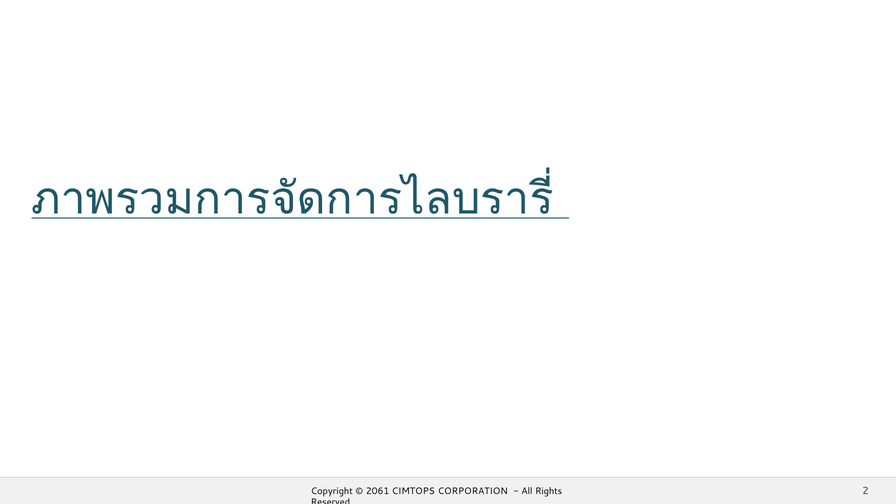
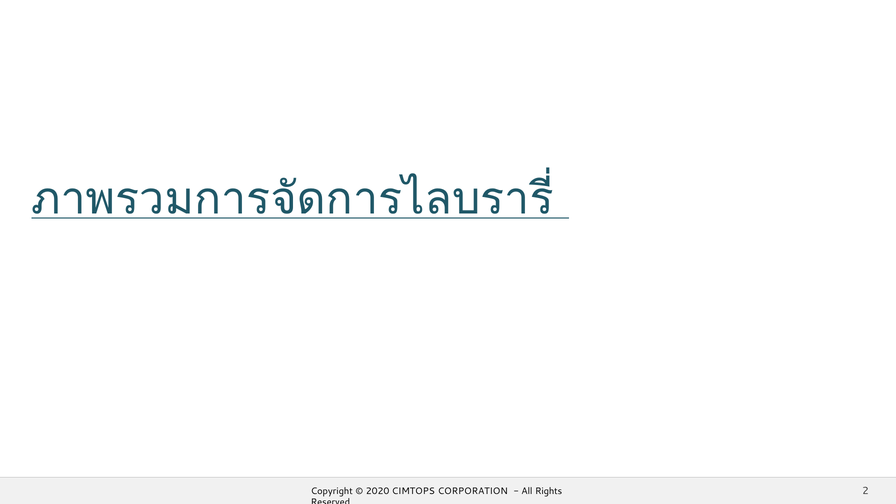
2061: 2061 -> 2020
